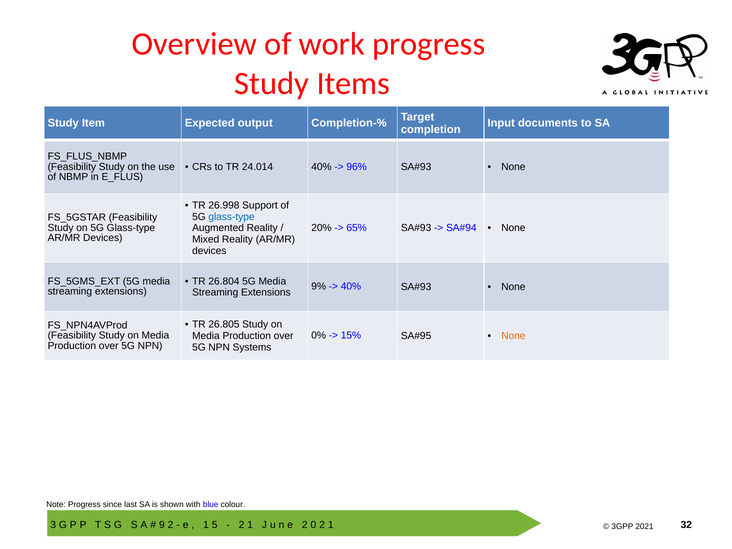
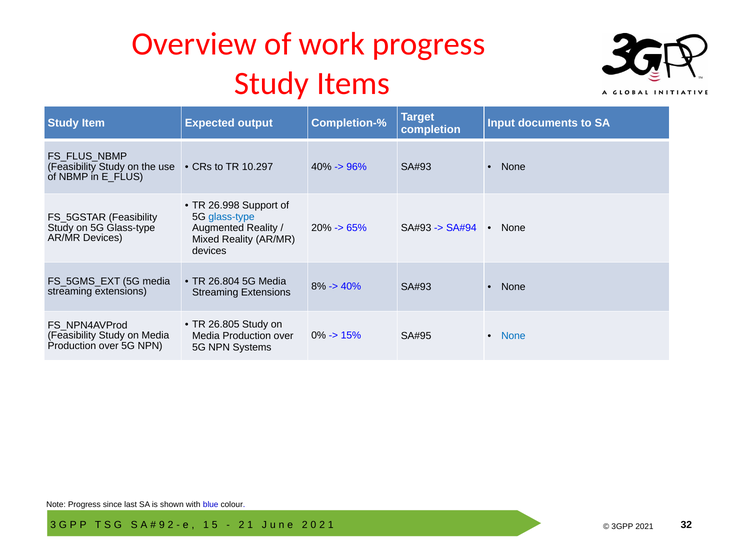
24.014: 24.014 -> 10.297
9%: 9% -> 8%
None at (513, 336) colour: orange -> blue
